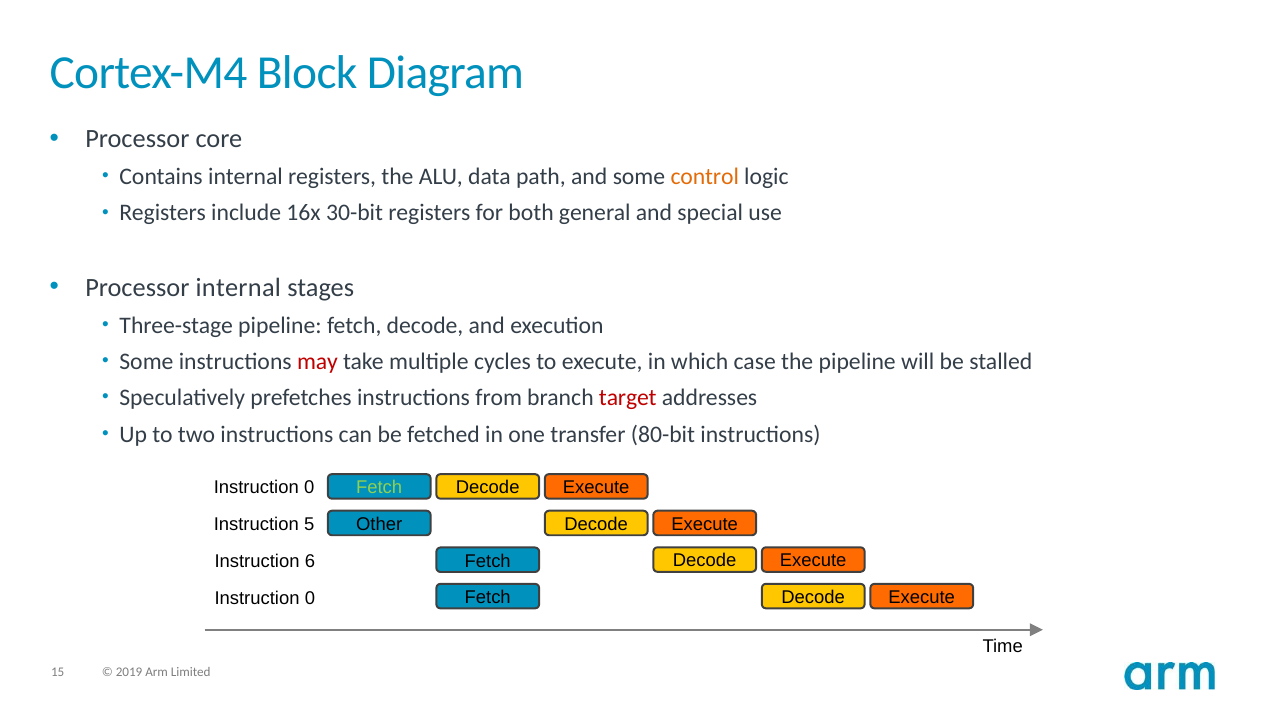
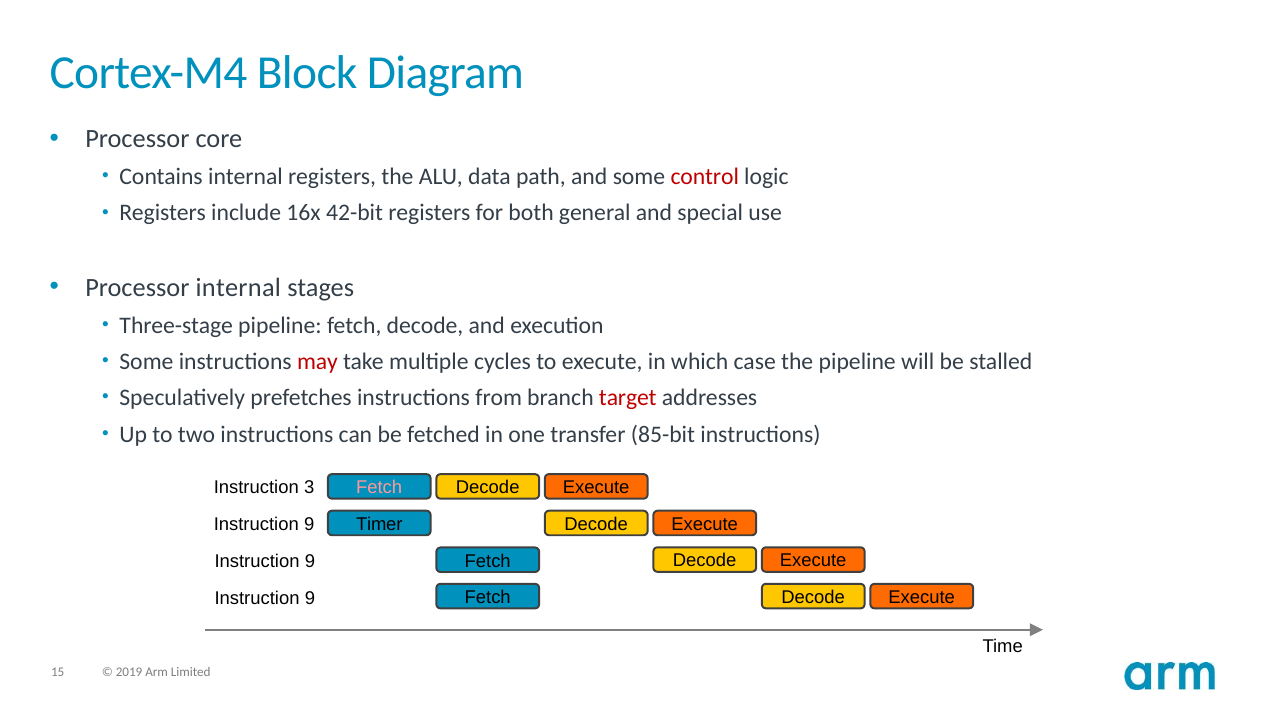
control colour: orange -> red
30-bit: 30-bit -> 42-bit
80-bit: 80-bit -> 85-bit
0 at (309, 487): 0 -> 3
Fetch at (379, 488) colour: light green -> pink
Other: Other -> Timer
5 at (309, 525): 5 -> 9
6 at (310, 562): 6 -> 9
0 at (310, 598): 0 -> 9
